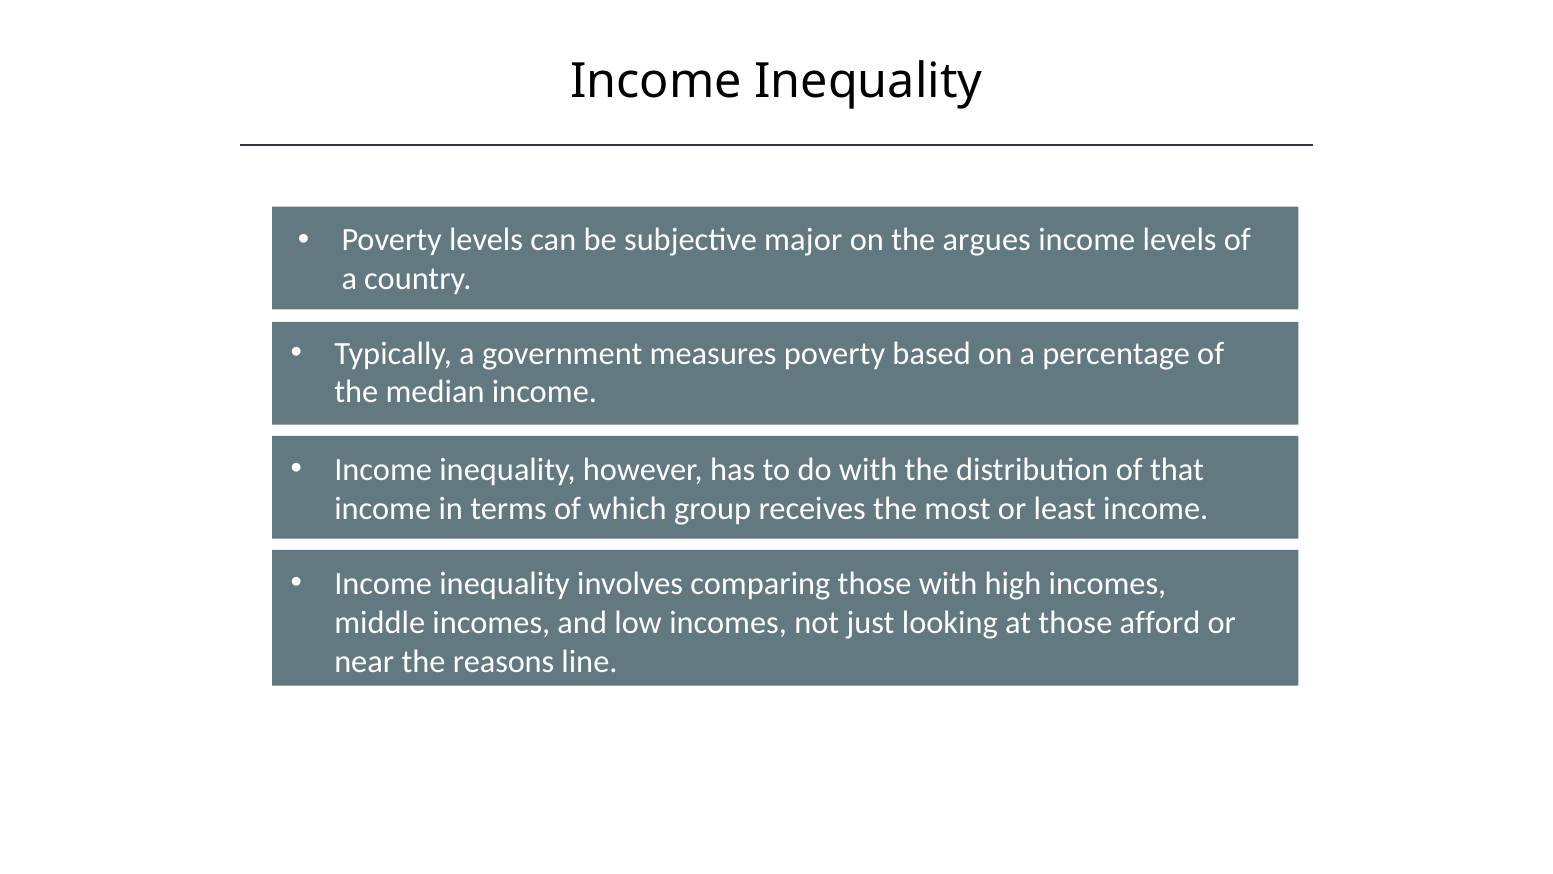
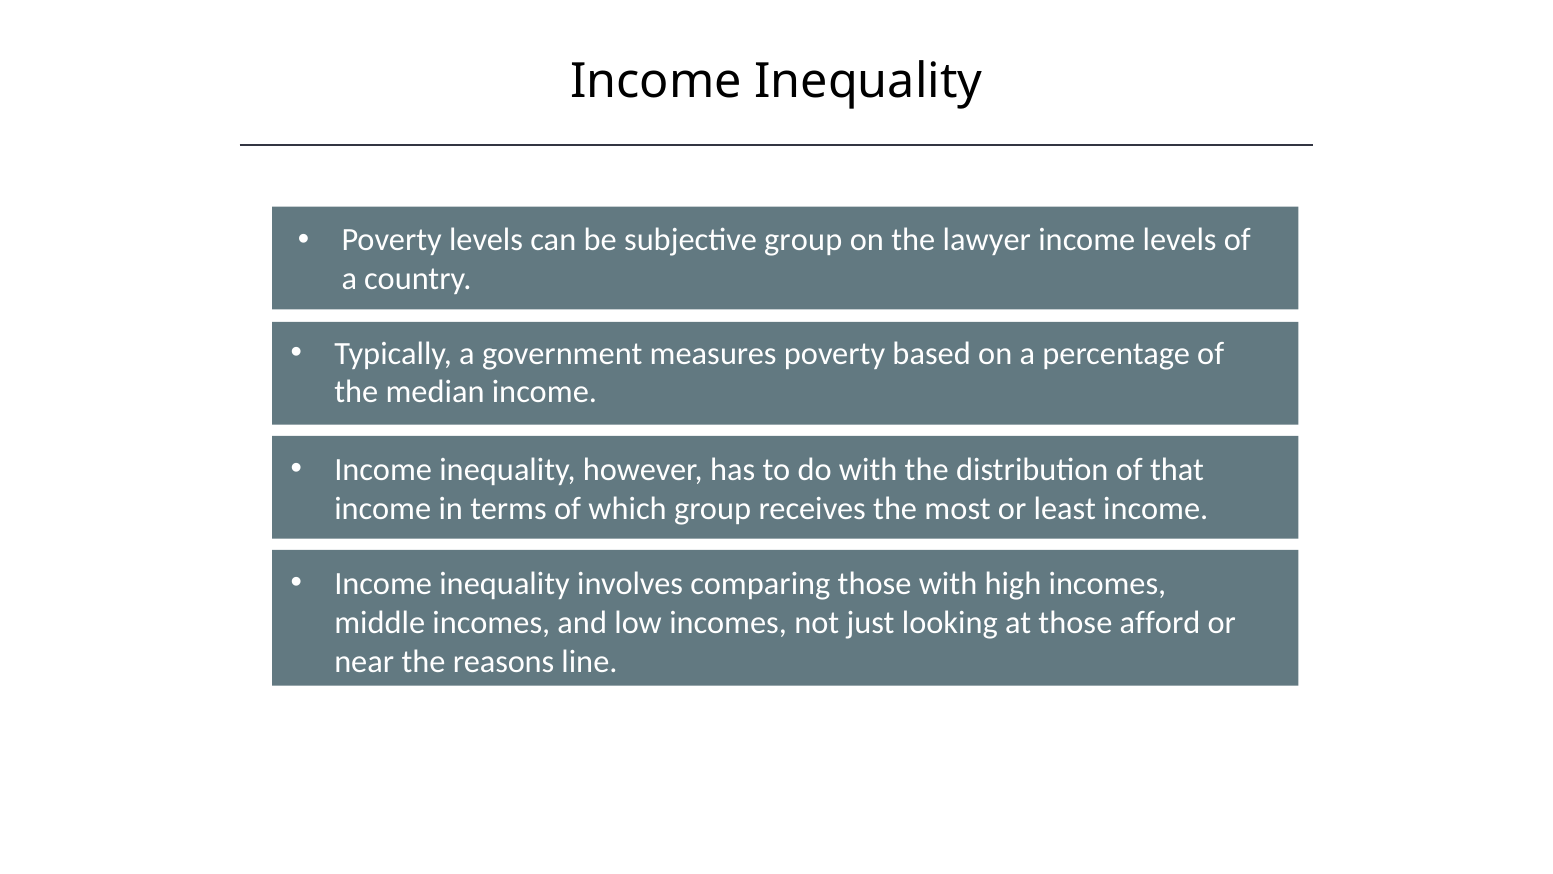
subjective major: major -> group
argues: argues -> lawyer
